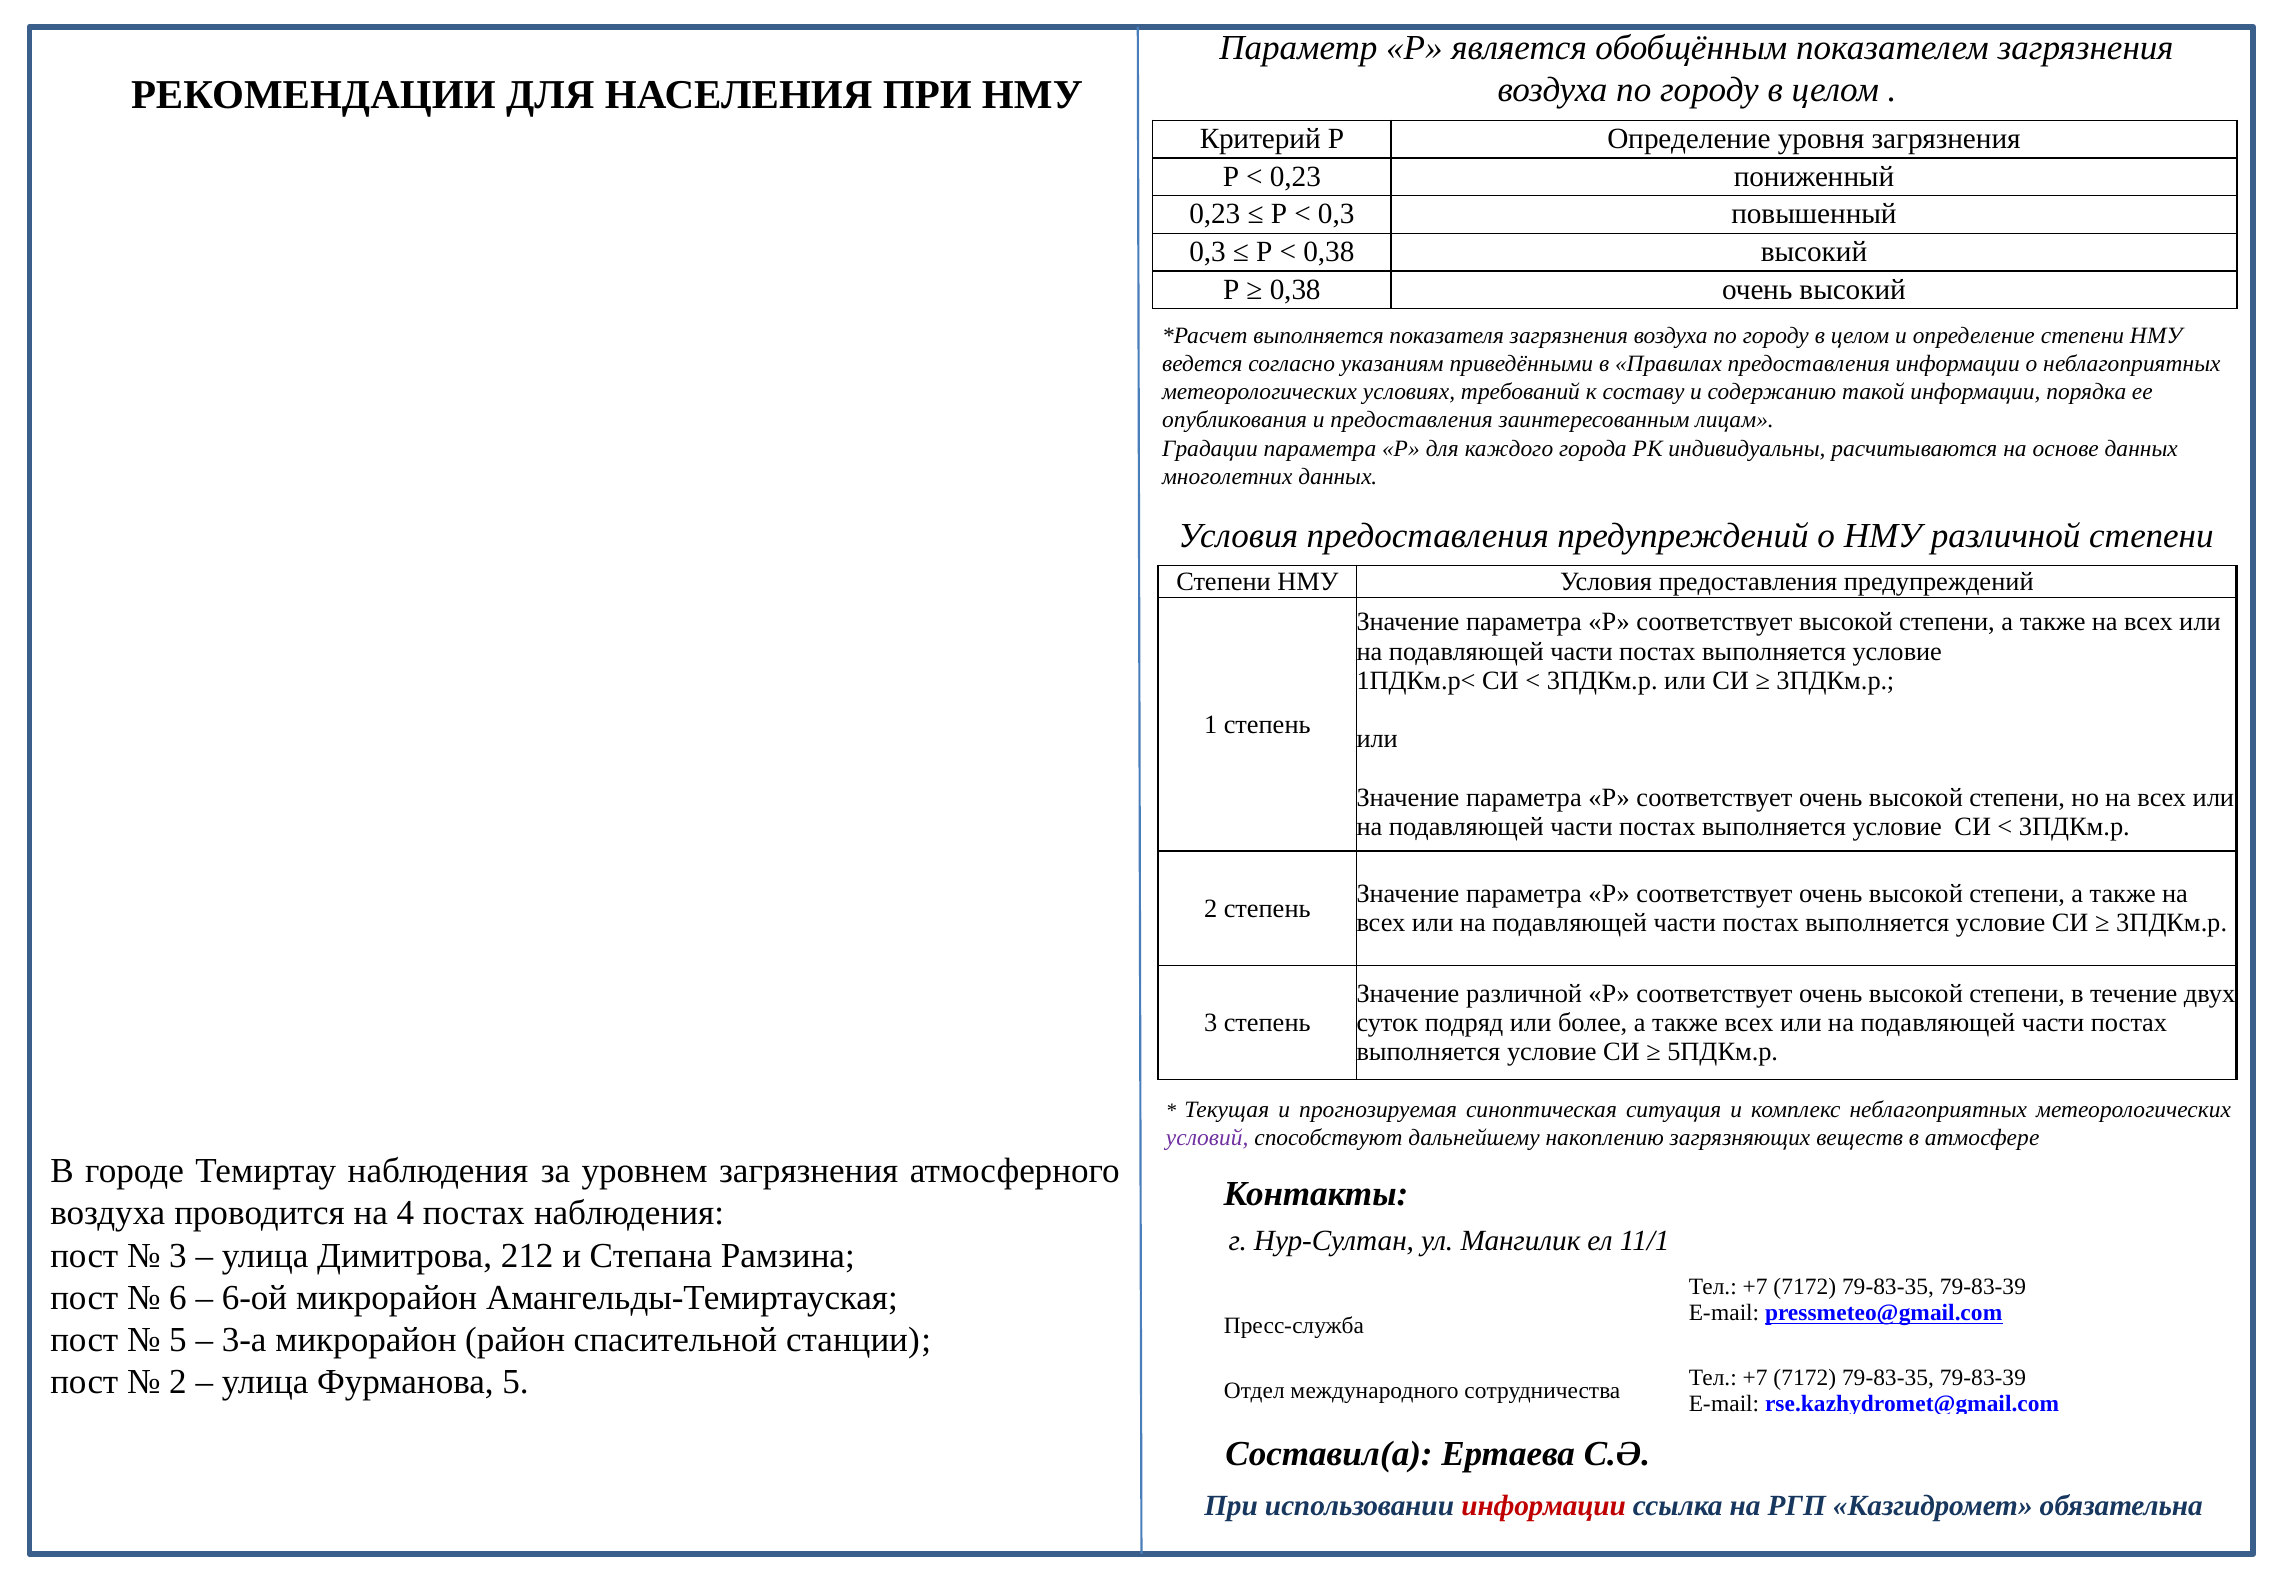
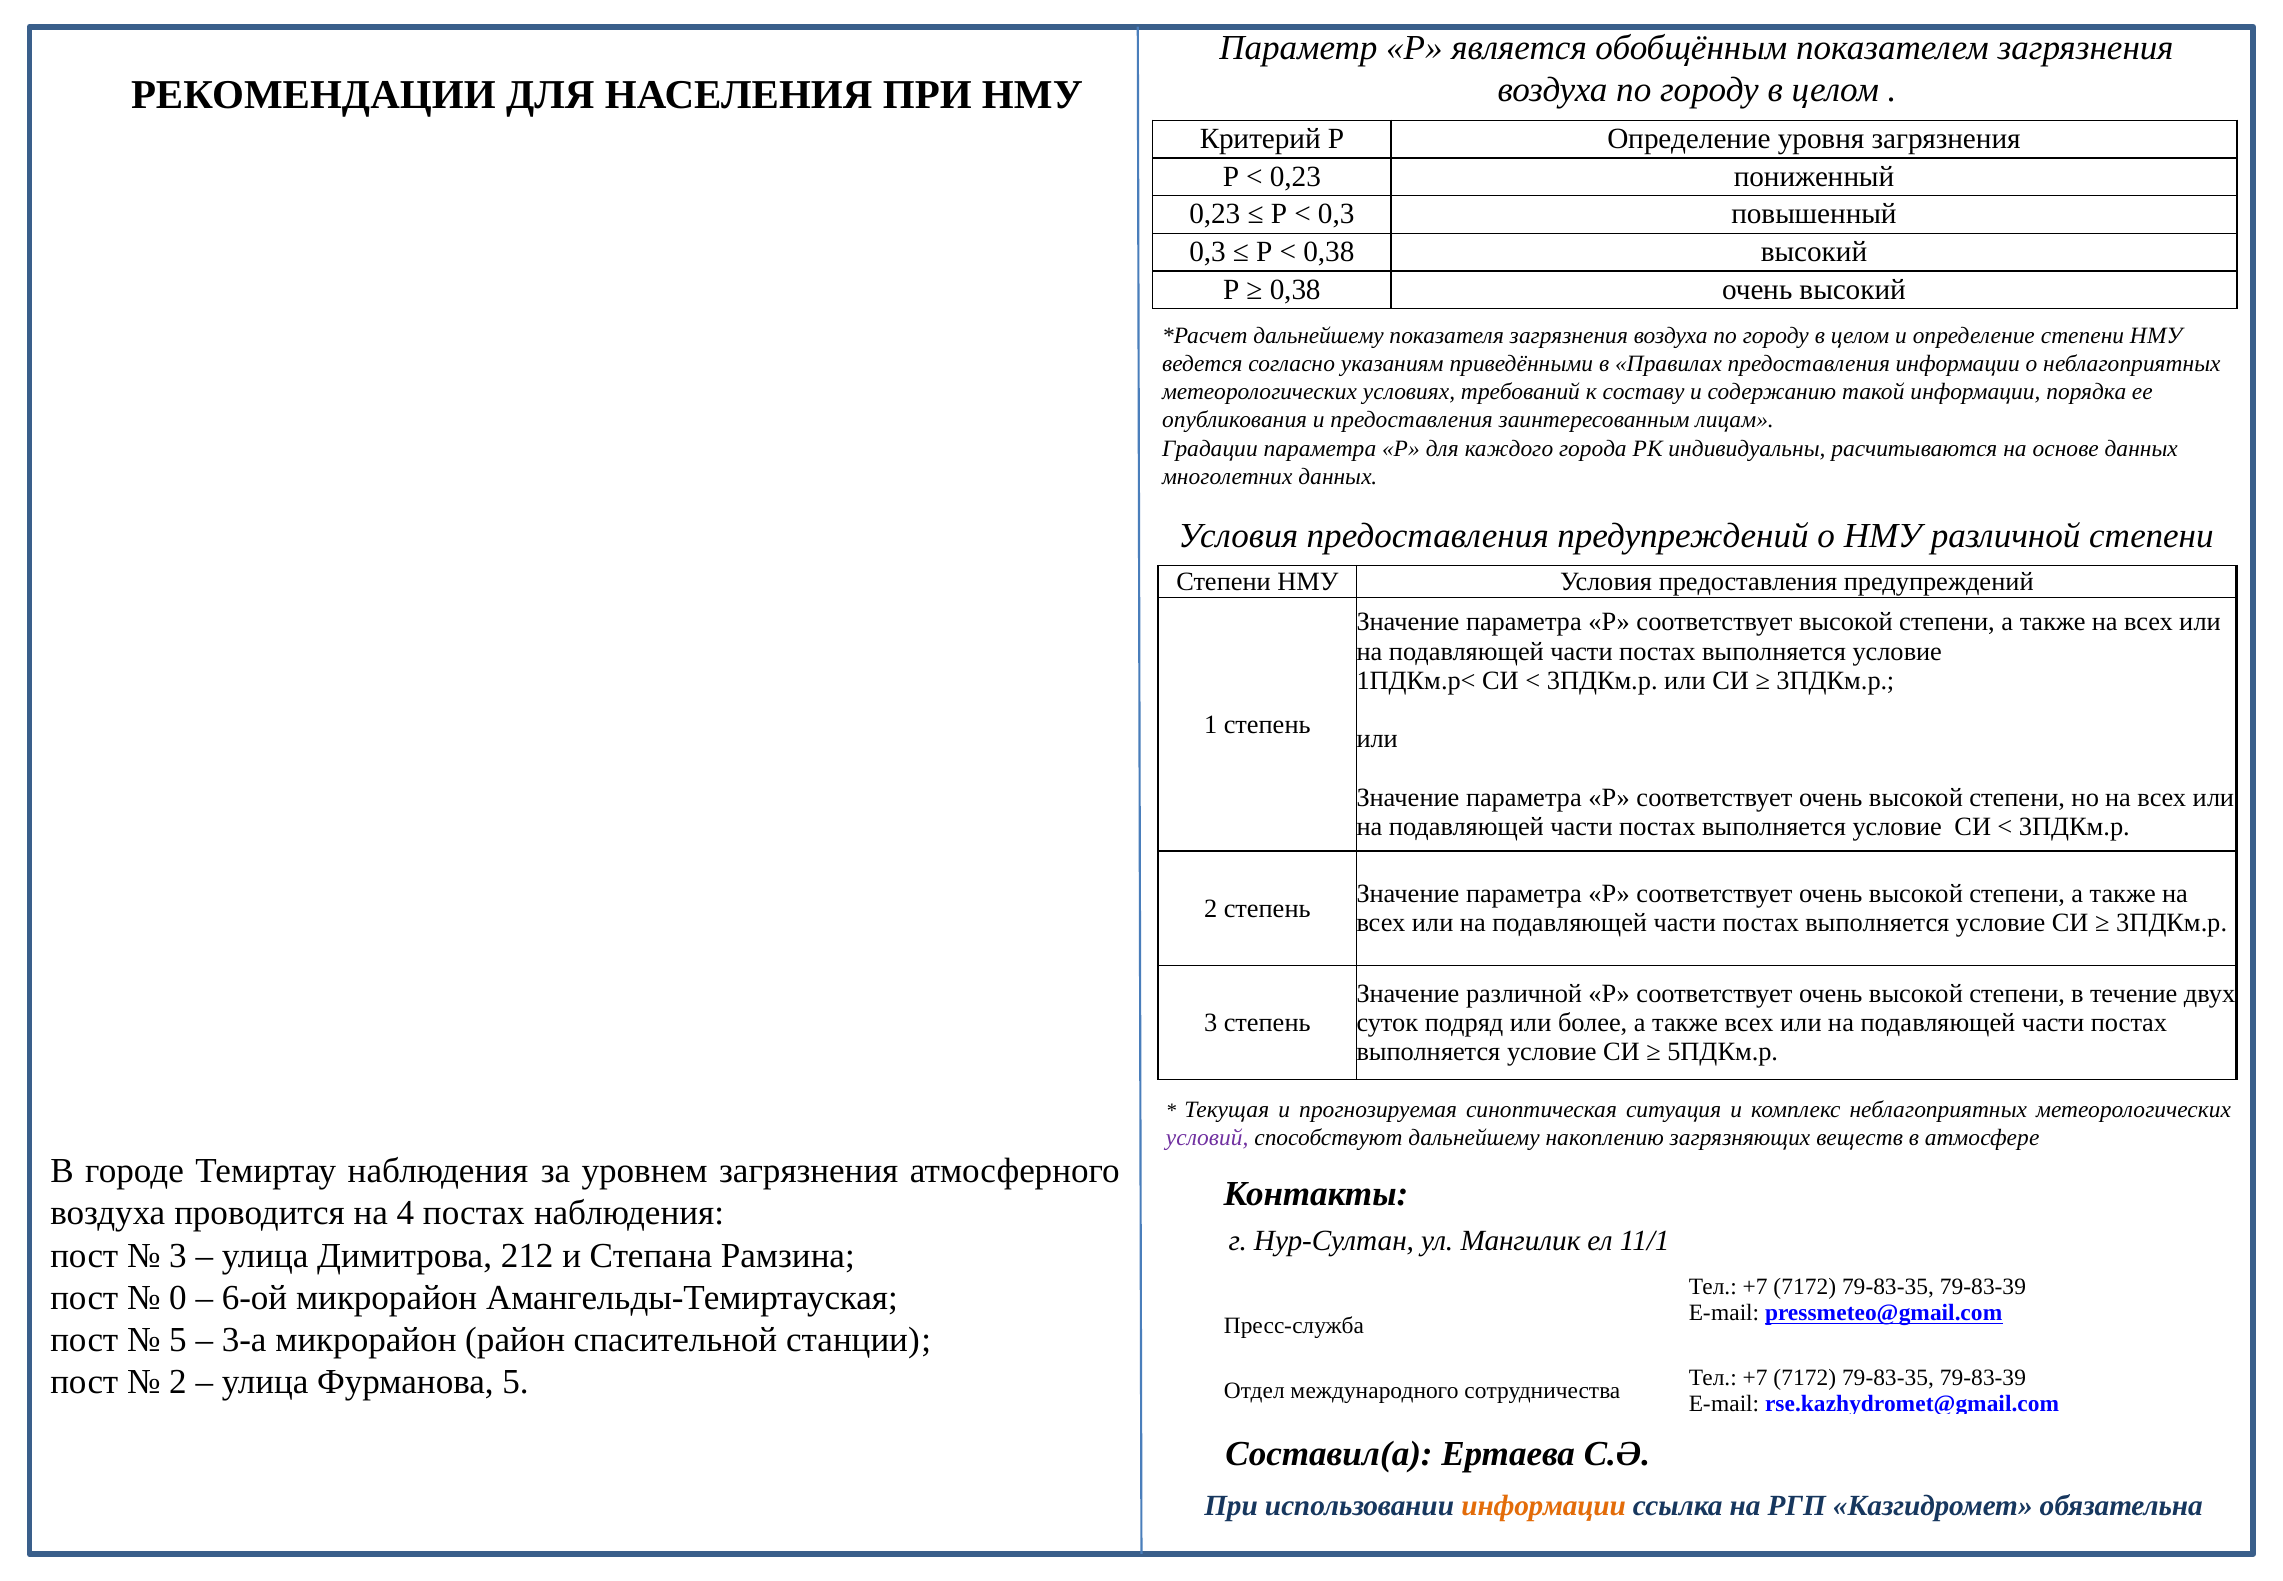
выполняется at (1319, 336): выполняется -> дальнейшему
6: 6 -> 0
информации at (1544, 1505) colour: red -> orange
